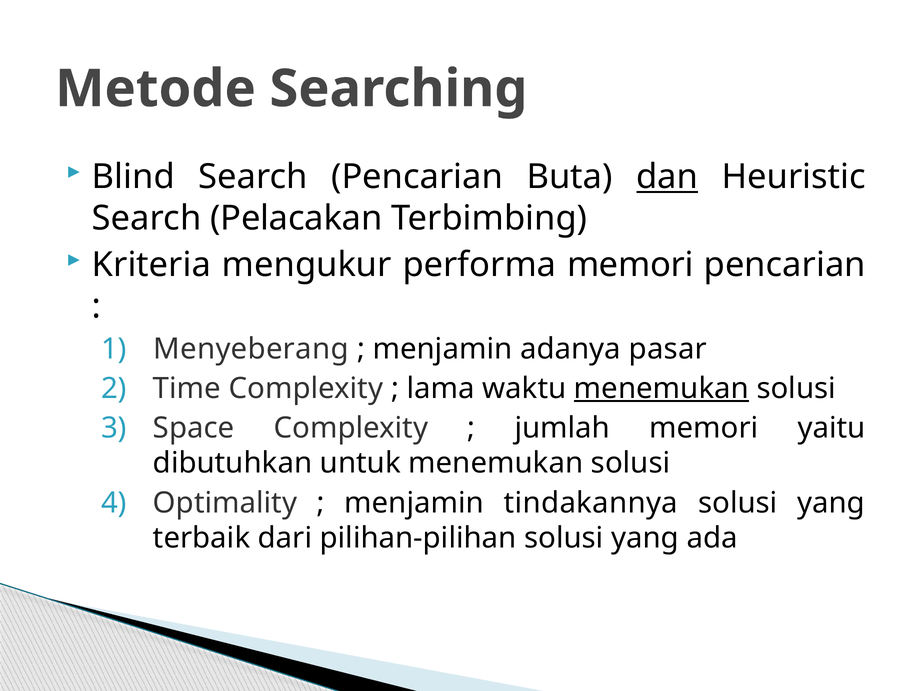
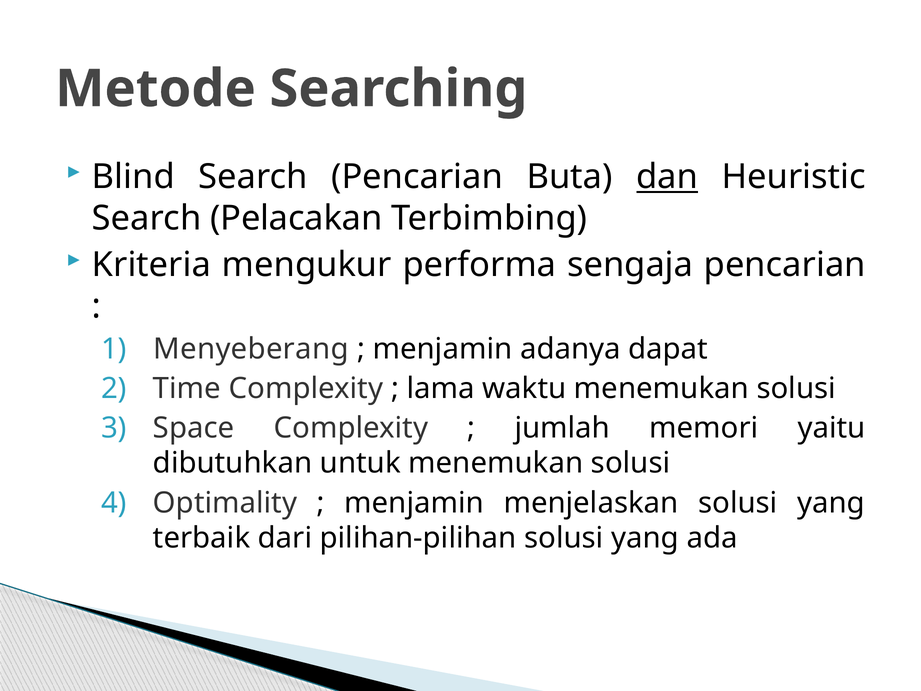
performa memori: memori -> sengaja
pasar: pasar -> dapat
menemukan at (661, 388) underline: present -> none
tindakannya: tindakannya -> menjelaskan
